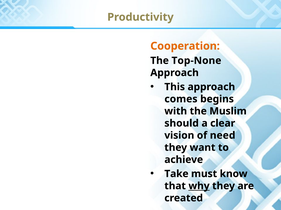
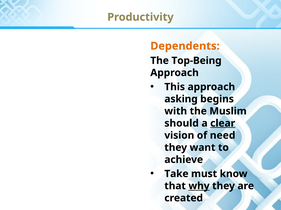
Cooperation: Cooperation -> Dependents
Top-None: Top-None -> Top-Being
comes: comes -> asking
clear underline: none -> present
